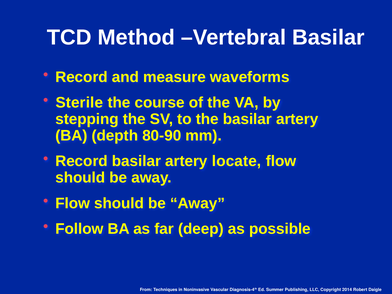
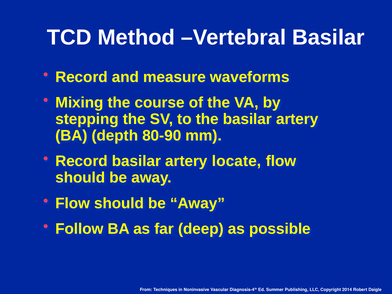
Sterile: Sterile -> Mixing
